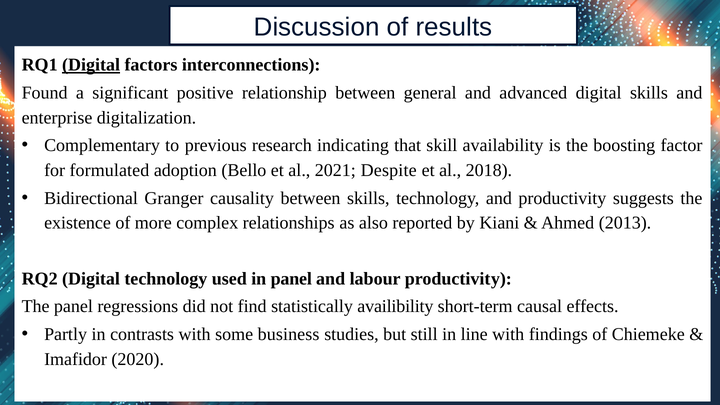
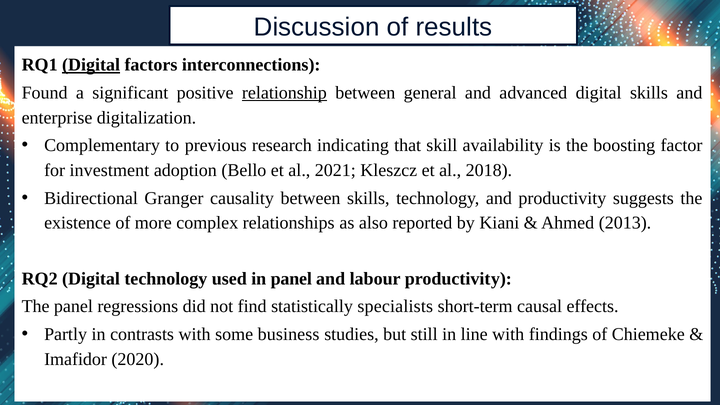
relationship underline: none -> present
formulated: formulated -> investment
Despite: Despite -> Kleszcz
availibility: availibility -> specialists
